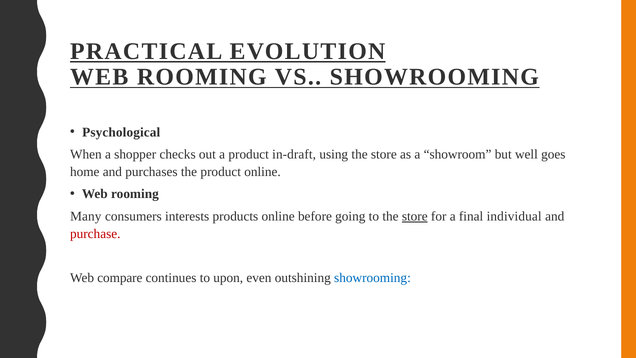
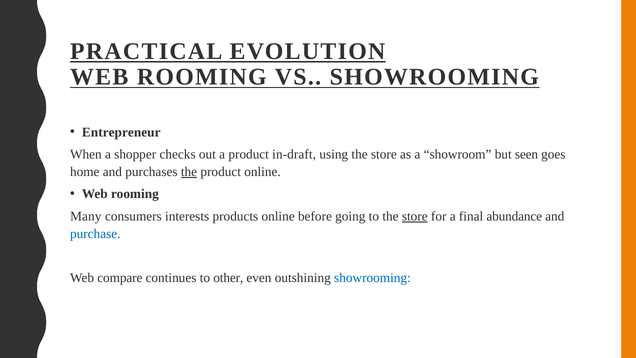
Psychological: Psychological -> Entrepreneur
well: well -> seen
the at (189, 172) underline: none -> present
individual: individual -> abundance
purchase colour: red -> blue
upon: upon -> other
